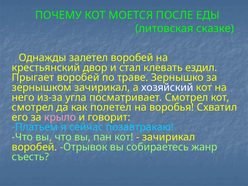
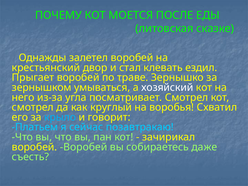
зернышком зачирикал: зачирикал -> умываться
полетел: полетел -> круглый
крыло colour: pink -> light blue
воробей Отрывок: Отрывок -> Воробей
жанр: жанр -> даже
